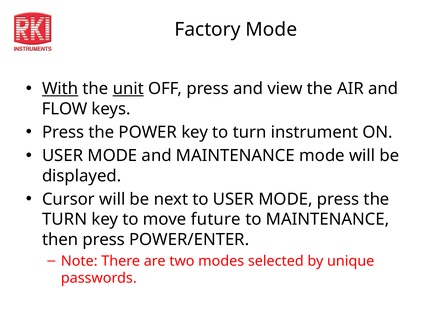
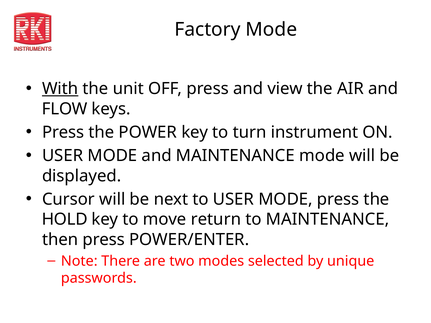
unit underline: present -> none
TURN at (65, 220): TURN -> HOLD
future: future -> return
